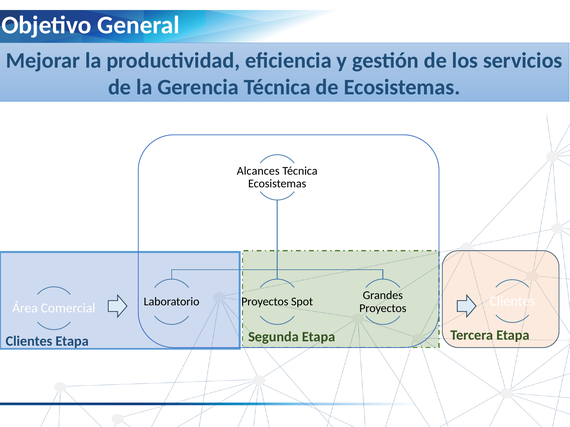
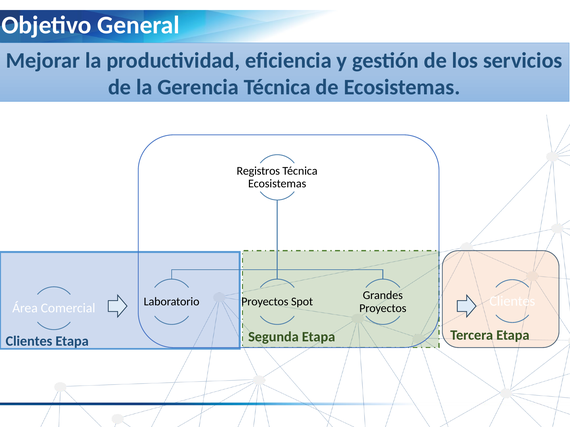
Alcances: Alcances -> Registros
